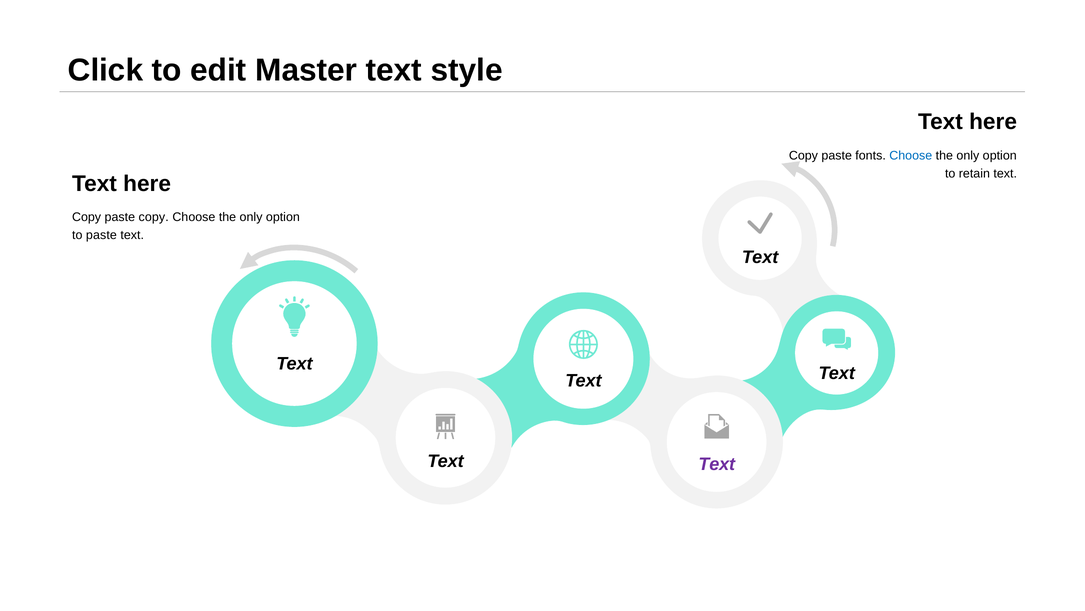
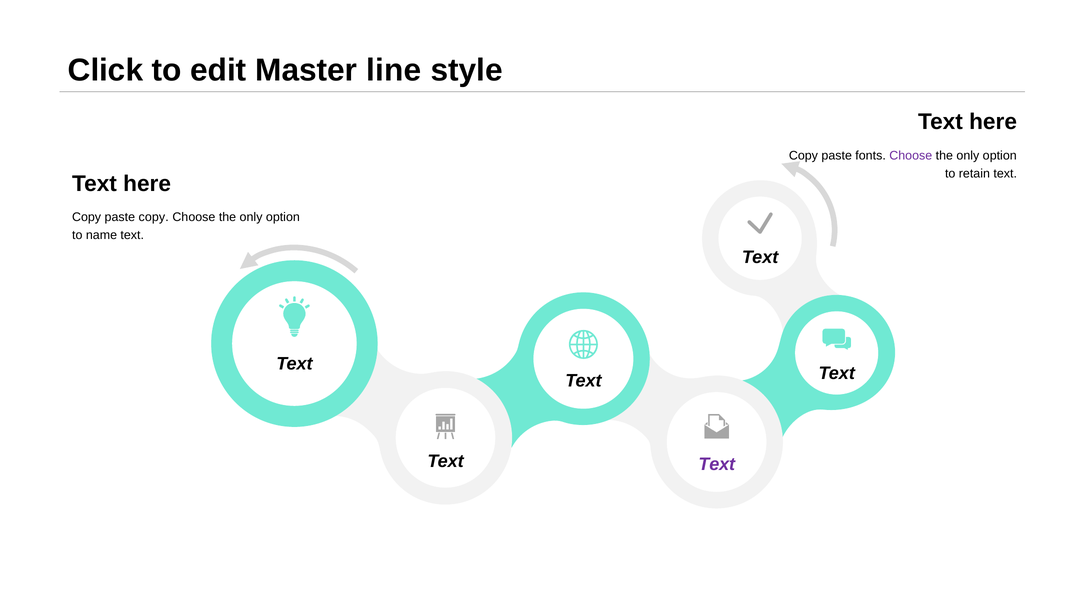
Master text: text -> line
Choose at (911, 155) colour: blue -> purple
to paste: paste -> name
